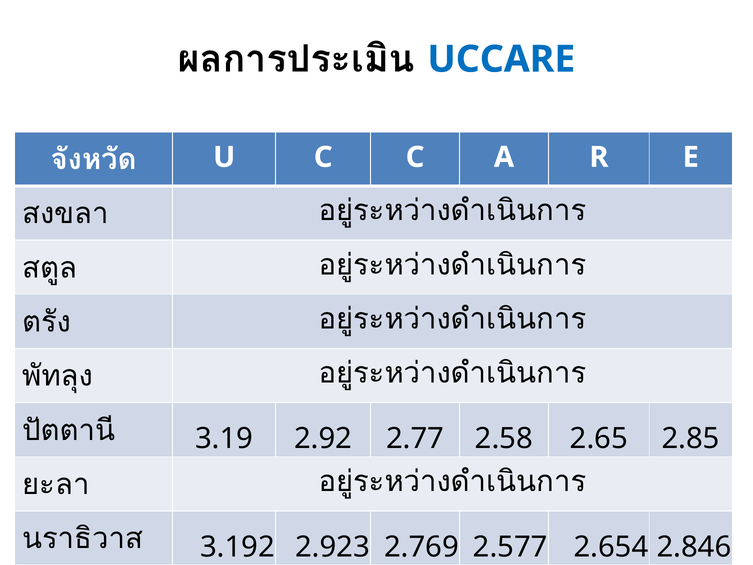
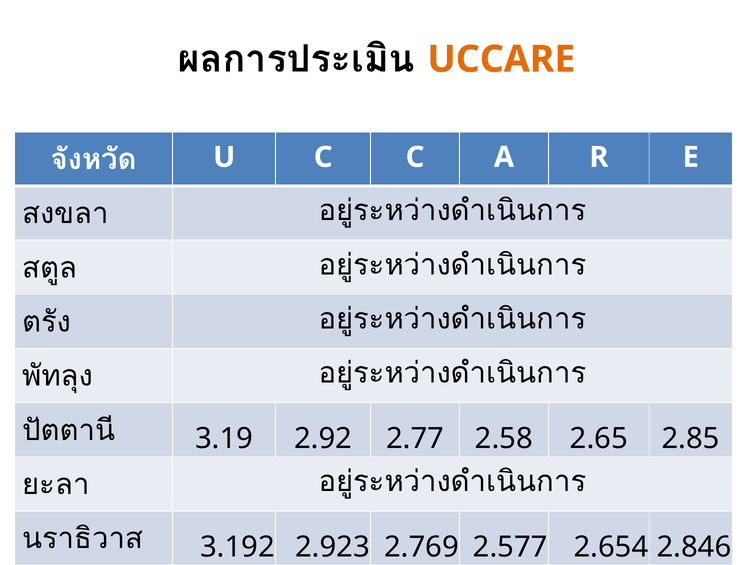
UCCARE colour: blue -> orange
